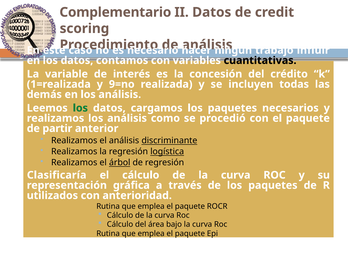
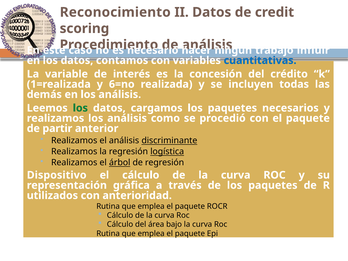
Complementario: Complementario -> Reconocimiento
cuantitativas colour: black -> blue
9=no: 9=no -> 6=no
Clasificaría: Clasificaría -> Dispositivo
